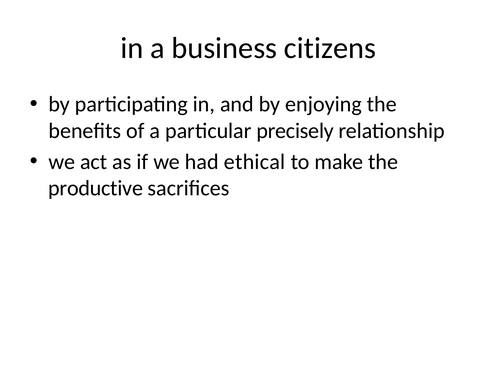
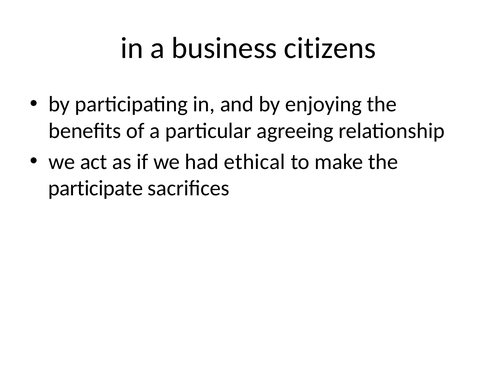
precisely: precisely -> agreeing
productive: productive -> participate
